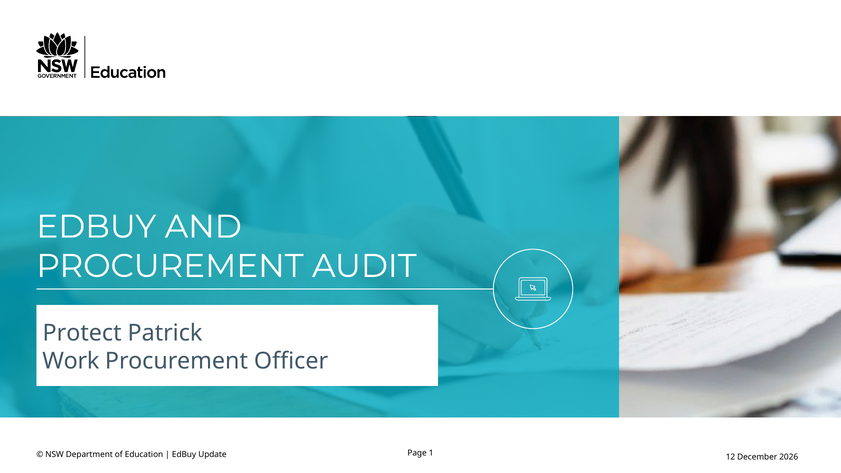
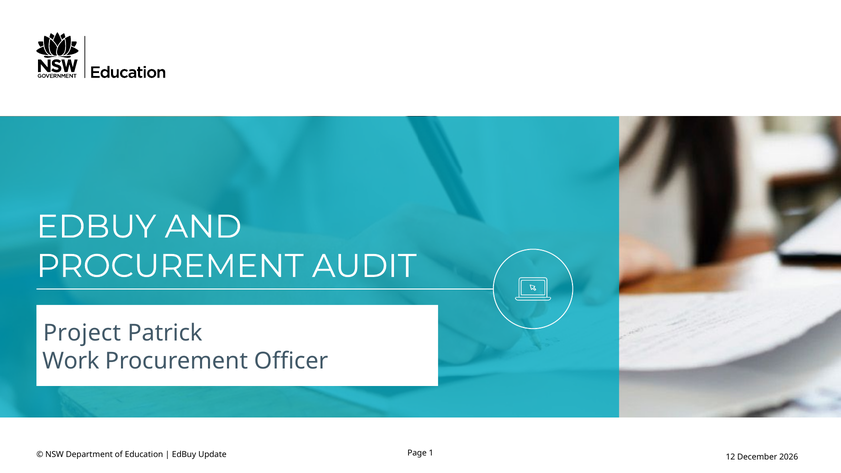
Protect: Protect -> Project
